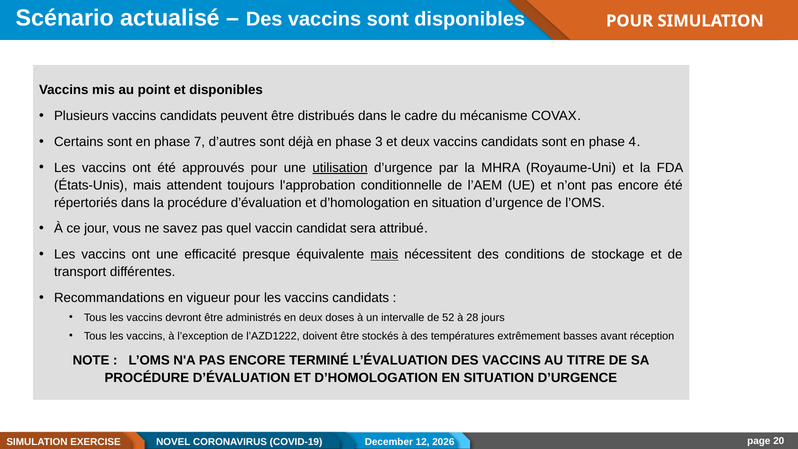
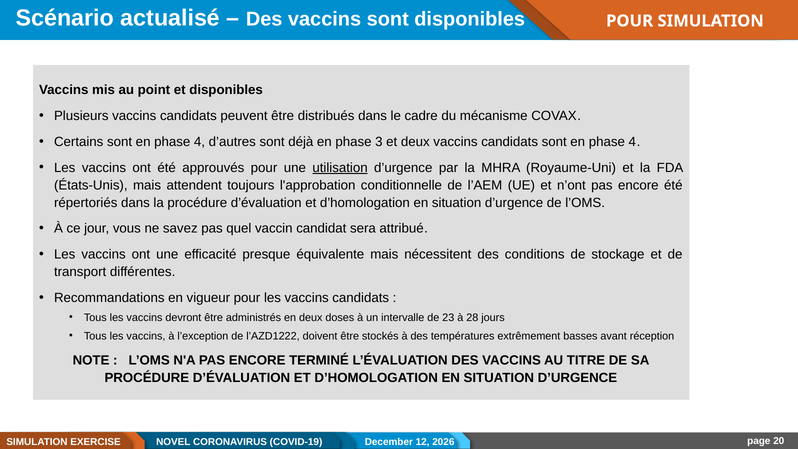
7 at (199, 142): 7 -> 4
mais at (384, 254) underline: present -> none
52: 52 -> 23
